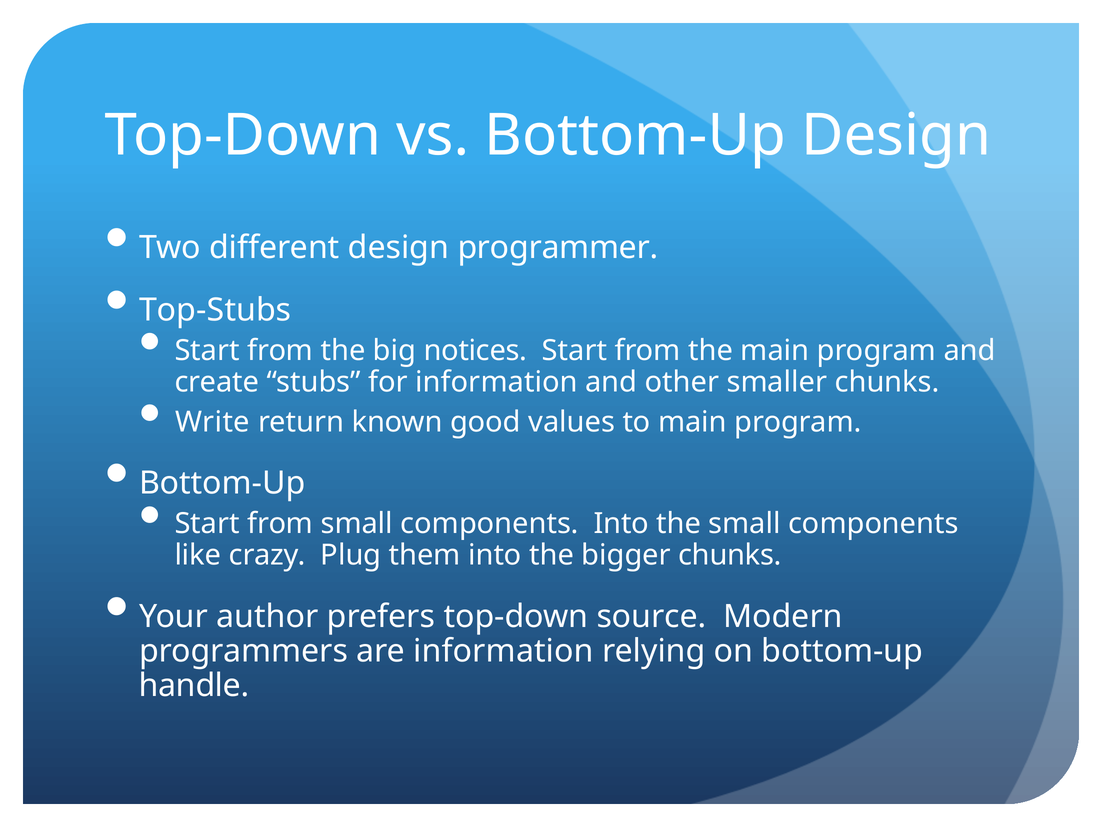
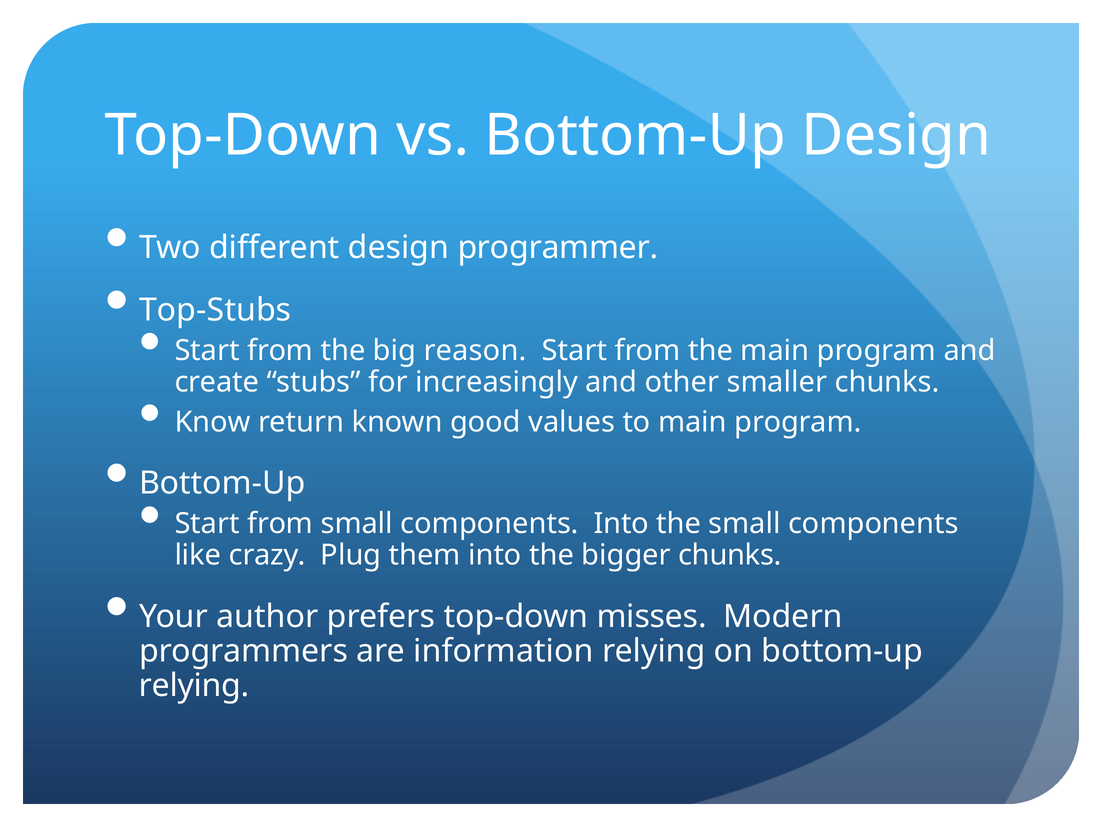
notices: notices -> reason
for information: information -> increasingly
Write: Write -> Know
source: source -> misses
handle at (194, 685): handle -> relying
